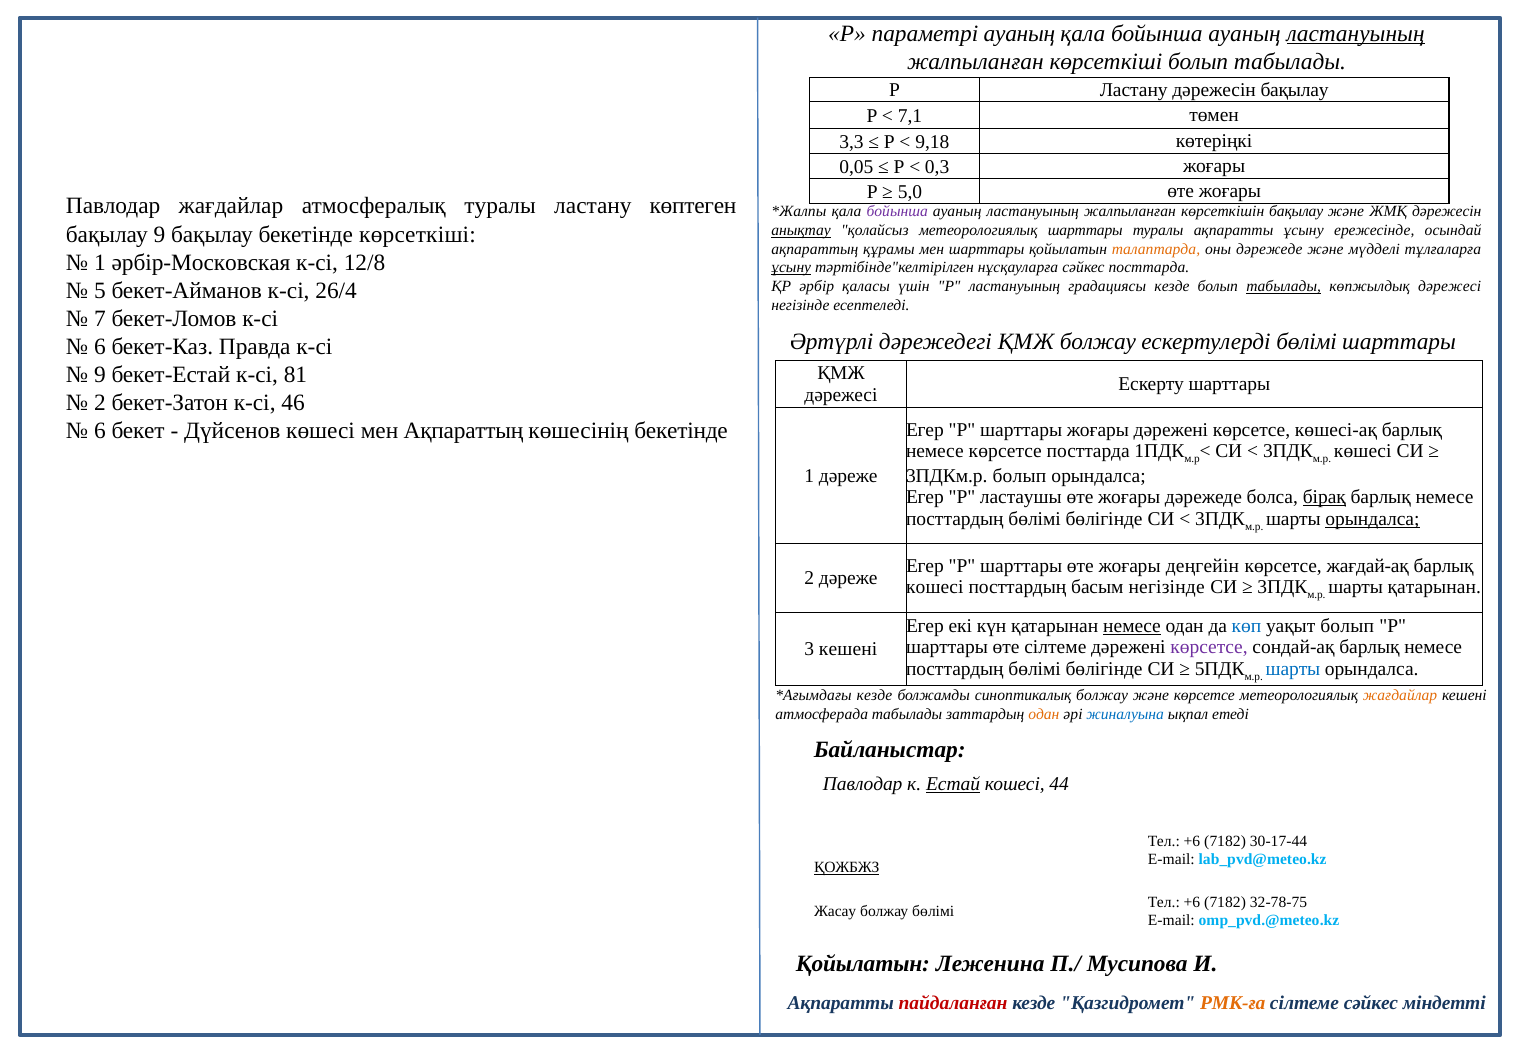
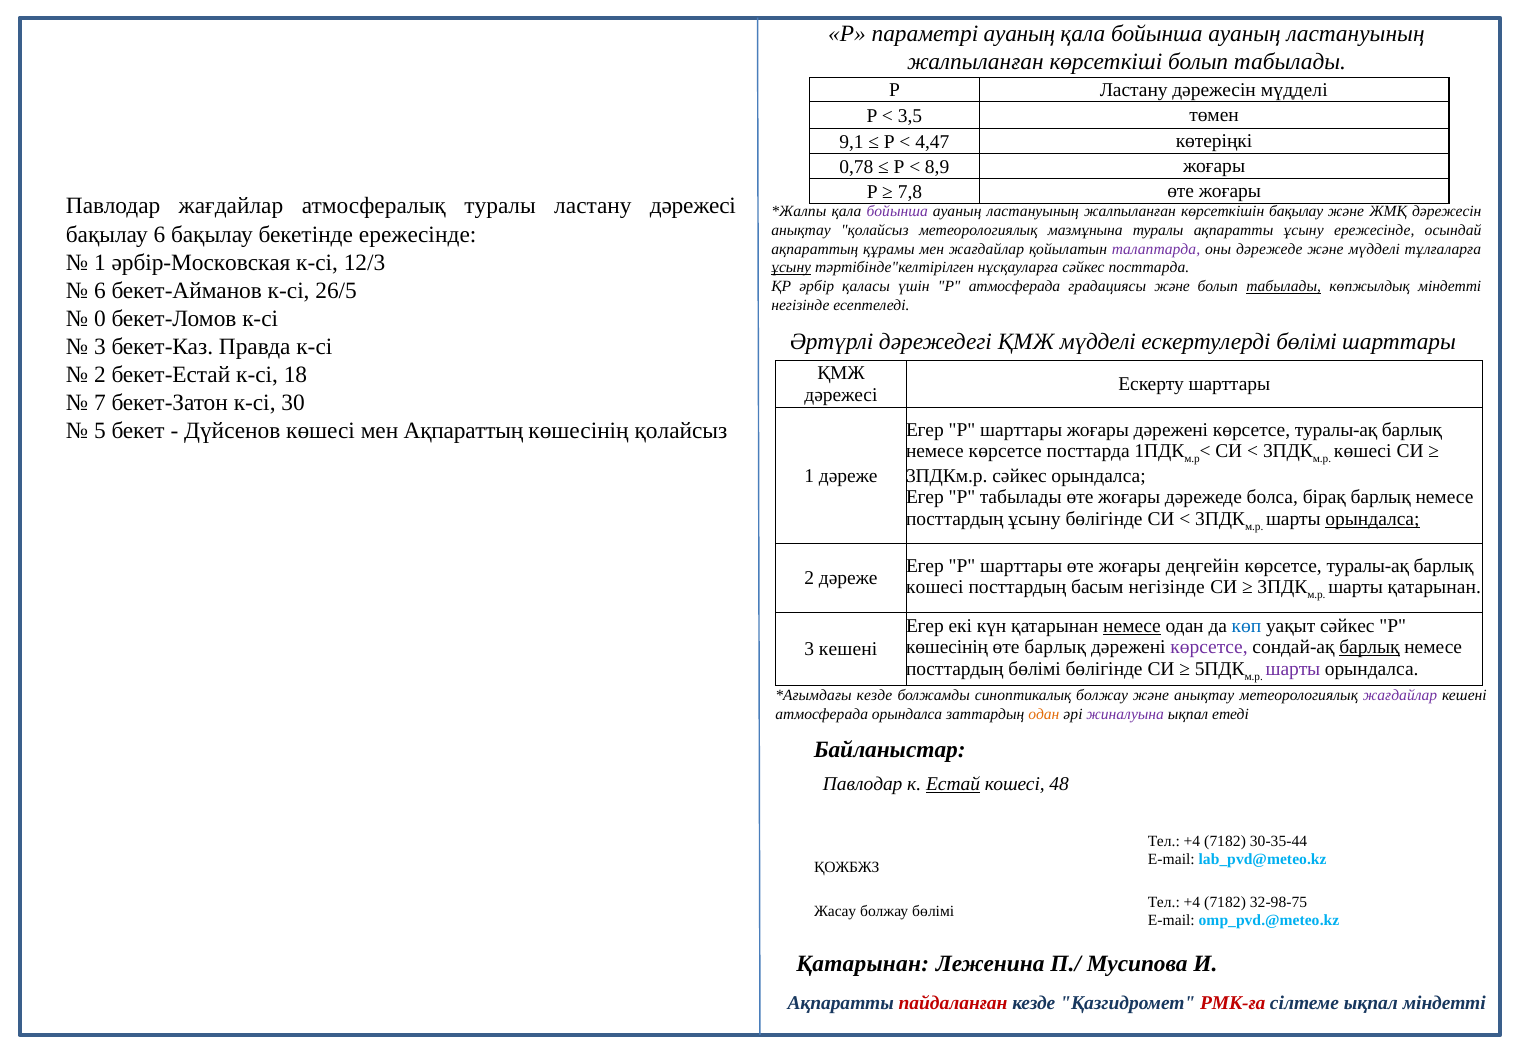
ластануының at (1356, 33) underline: present -> none
дәрежесін бақылау: бақылау -> мүдделі
7,1: 7,1 -> 3,5
3,3: 3,3 -> 9,1
9,18: 9,18 -> 4,47
0,05: 0,05 -> 0,78
0,3: 0,3 -> 8,9
5,0: 5,0 -> 7,8
ластану көптеген: көптеген -> дәрежесі
анықтау at (801, 230) underline: present -> none
метеорологиялық шарттары: шарттары -> мазмұнына
бақылау 9: 9 -> 6
бекетінде көрсеткіші: көрсеткіші -> ережесінде
мен шарттары: шарттары -> жағдайлар
талаптарда colour: orange -> purple
12/8: 12/8 -> 12/3
Р ластануының: ластануының -> атмосферада
градациясы кезде: кезде -> және
көпжылдық дәрежесі: дәрежесі -> міндетті
5 at (100, 290): 5 -> 6
26/4: 26/4 -> 26/5
7: 7 -> 0
ҚМЖ болжау: болжау -> мүдделі
6 at (100, 346): 6 -> 3
9 at (100, 374): 9 -> 2
81: 81 -> 18
2 at (100, 403): 2 -> 7
46: 46 -> 30
6 at (100, 431): 6 -> 5
көшесінің бекетінде: бекетінде -> қолайсыз
дәрежені көрсетсе көшесі-ақ: көшесі-ақ -> туралы-ақ
3ПДКм.р болып: болып -> сәйкес
P ластаушы: ластаушы -> табылады
бірақ underline: present -> none
бөлімі at (1035, 518): бөлімі -> ұсыну
жағдай-ақ at (1368, 565): жағдай-ақ -> туралы-ақ
уақыт болып: болып -> сәйкес
шарттары at (947, 647): шарттары -> көшесінің
өте сілтеме: сілтеме -> барлық
барлық at (1370, 647) underline: none -> present
шарты at (1293, 668) colour: blue -> purple
және көрсетсе: көрсетсе -> анықтау
жағдайлар at (1400, 695) colour: orange -> purple
атмосферада табылады: табылады -> орындалса
жиналуына colour: blue -> purple
44: 44 -> 48
+6 at (1192, 841): +6 -> +4
30-17-44: 30-17-44 -> 30-35-44
ҚОЖБЖЗ underline: present -> none
+6 at (1192, 902): +6 -> +4
32-78-75: 32-78-75 -> 32-98-75
Қойылатын at (863, 963): Қойылатын -> Қатарынан
РМК-ға colour: orange -> red
сілтеме сәйкес: сәйкес -> ықпал
